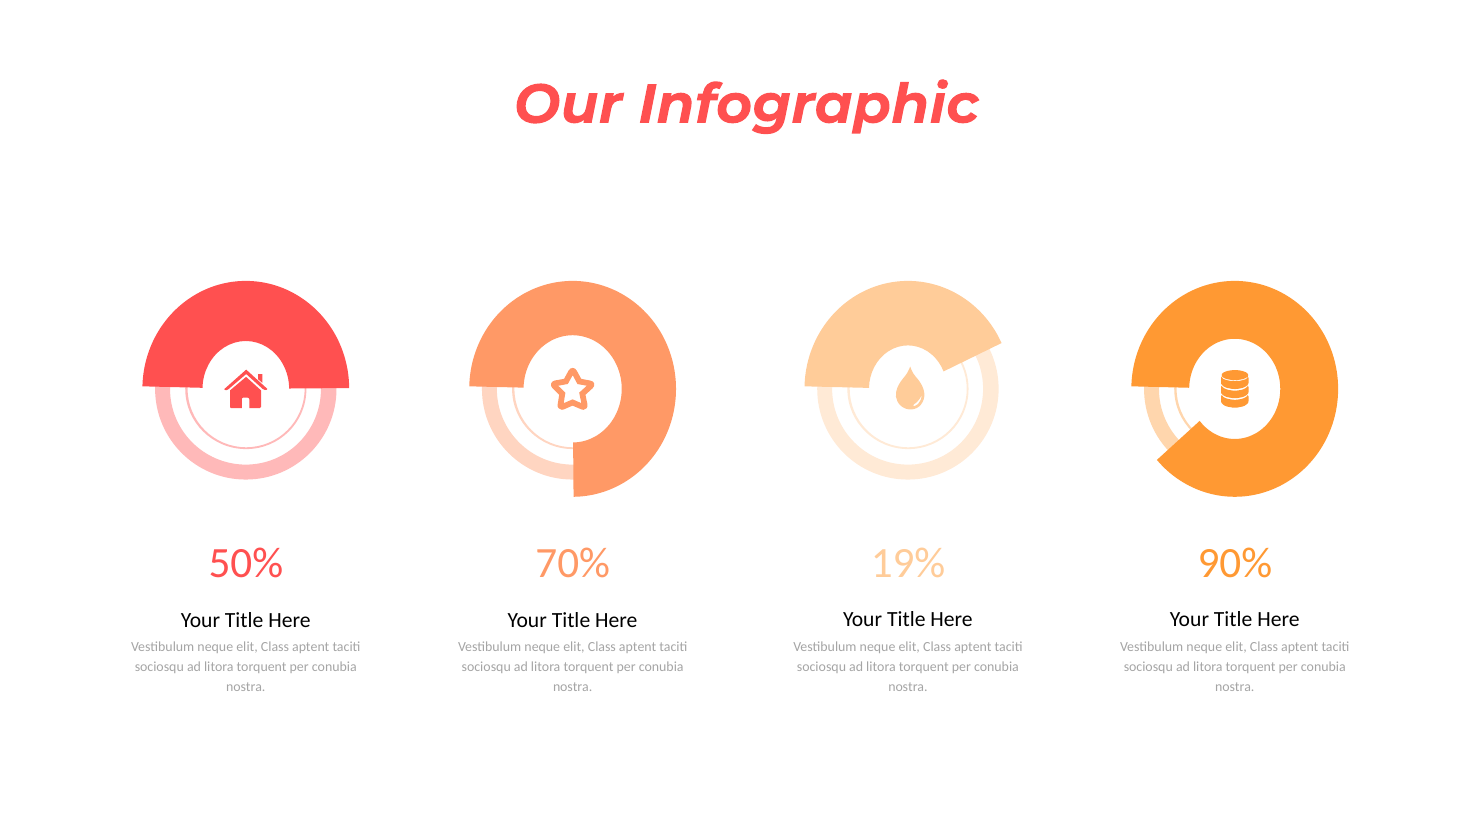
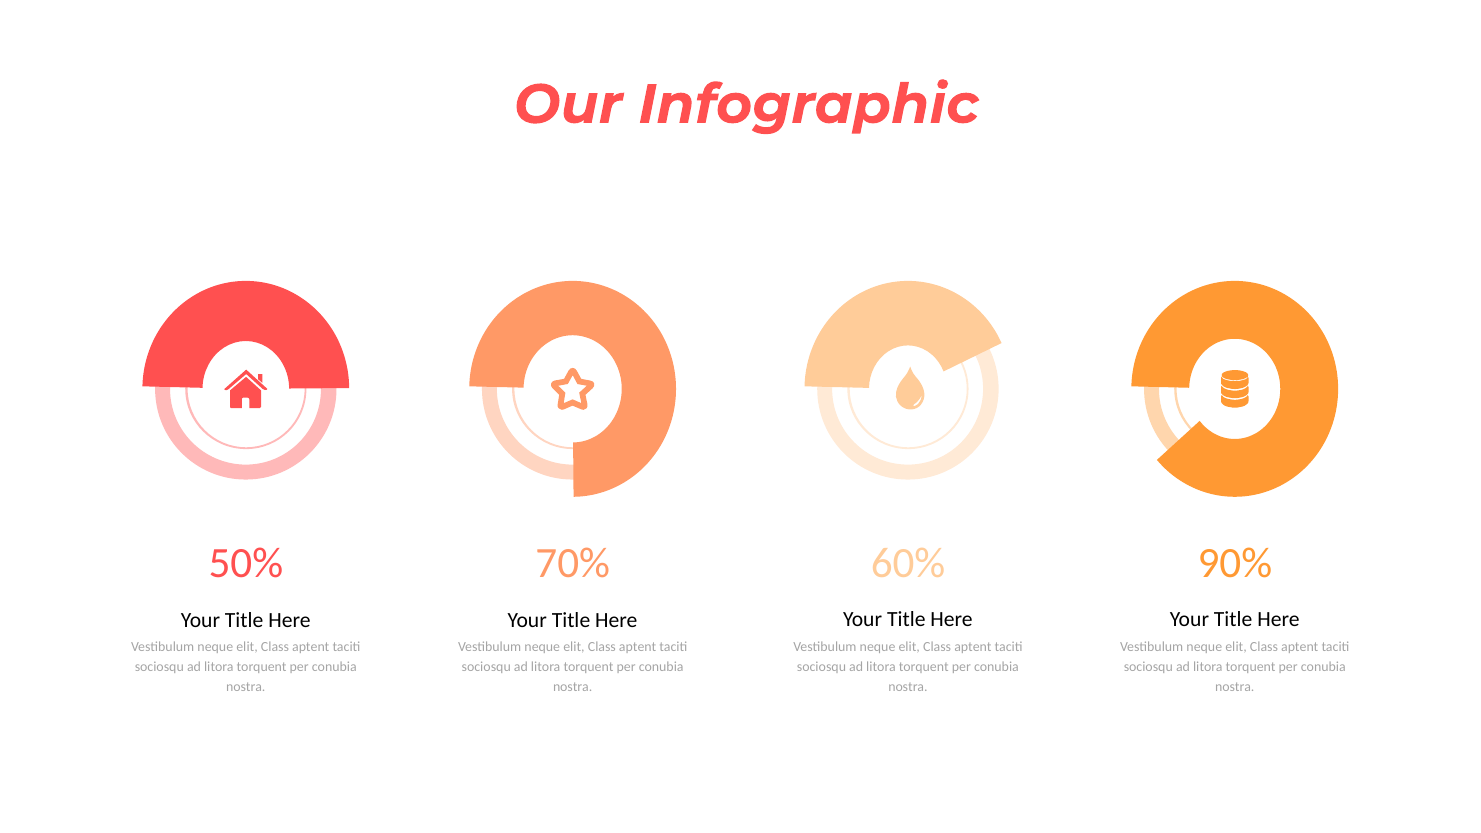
19%: 19% -> 60%
